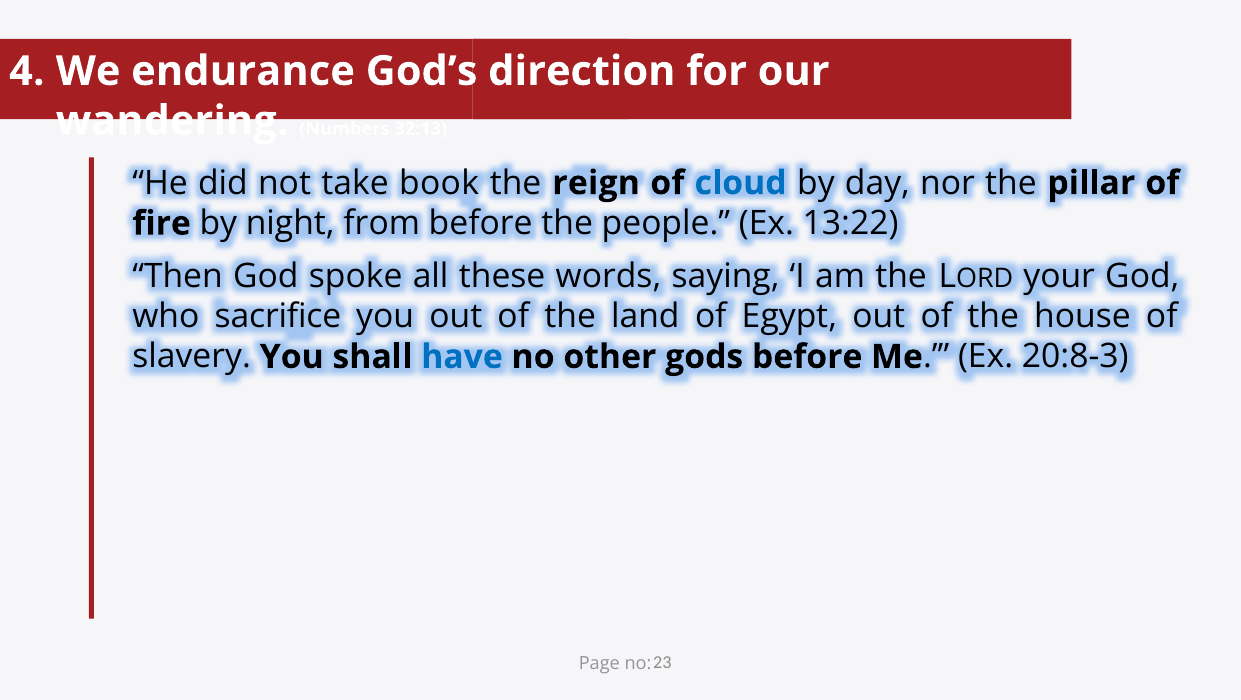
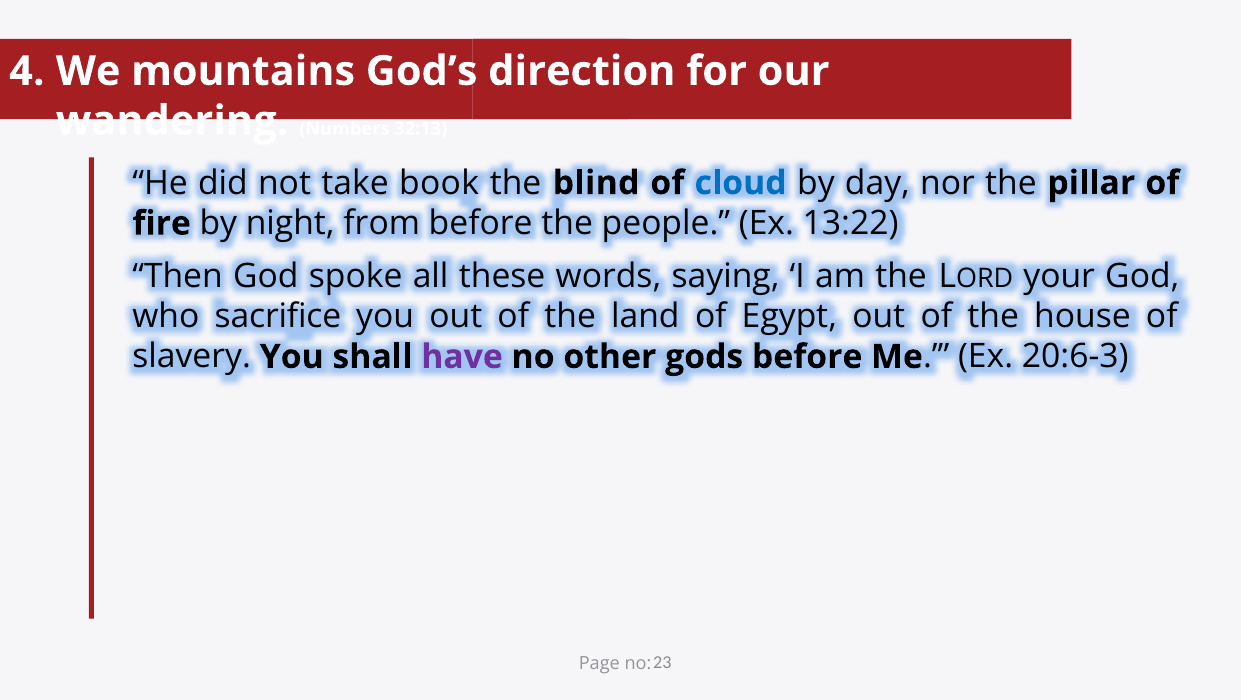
endurance: endurance -> mountains
reign: reign -> blind
have colour: blue -> purple
20:8-3: 20:8-3 -> 20:6-3
